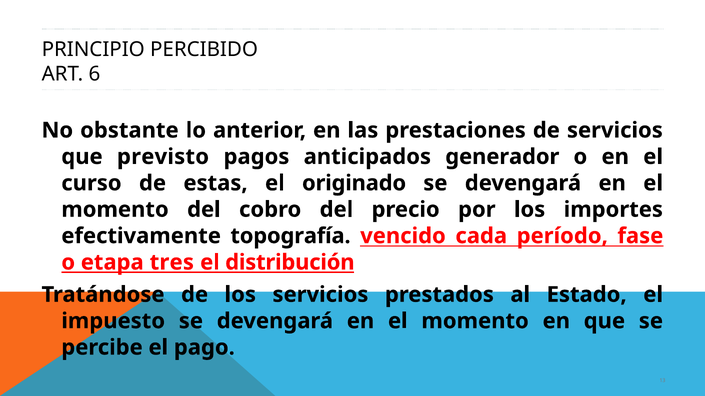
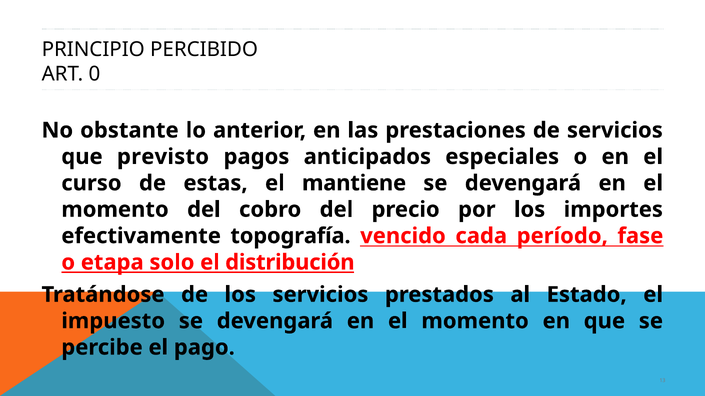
6: 6 -> 0
generador: generador -> especiales
originado: originado -> mantiene
tres: tres -> solo
